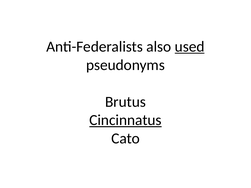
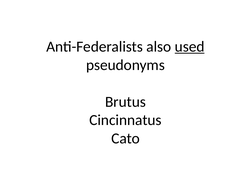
Cincinnatus underline: present -> none
